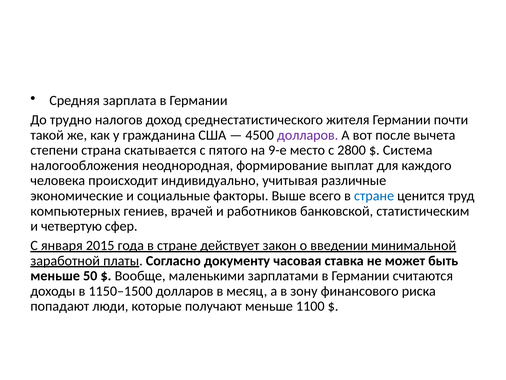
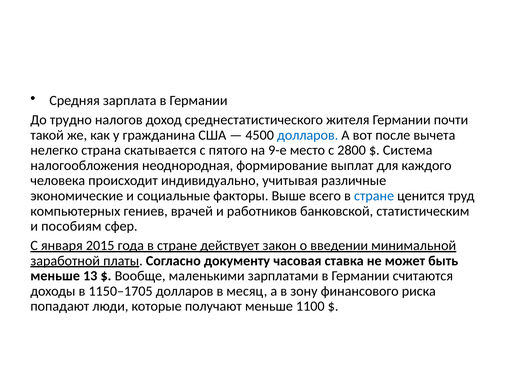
долларов at (308, 135) colour: purple -> blue
степени: степени -> нелегко
четвертую: четвертую -> пособиям
50: 50 -> 13
1150–1500: 1150–1500 -> 1150–1705
